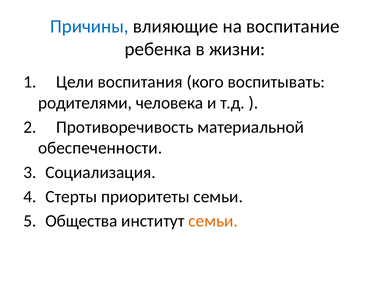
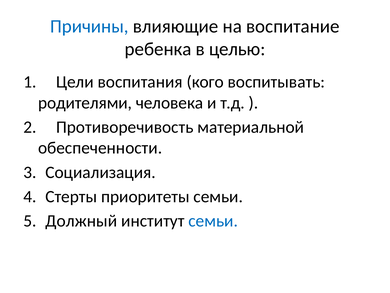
жизни: жизни -> целью
Общества: Общества -> Должный
семьи at (213, 221) colour: orange -> blue
